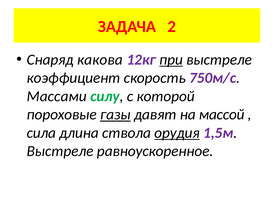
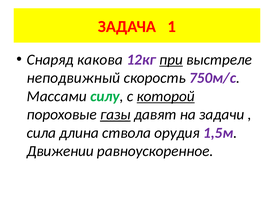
2: 2 -> 1
коэффициент: коэффициент -> неподвижный
которой underline: none -> present
массой: массой -> задачи
орудия underline: present -> none
Выстреле at (60, 151): Выстреле -> Движении
